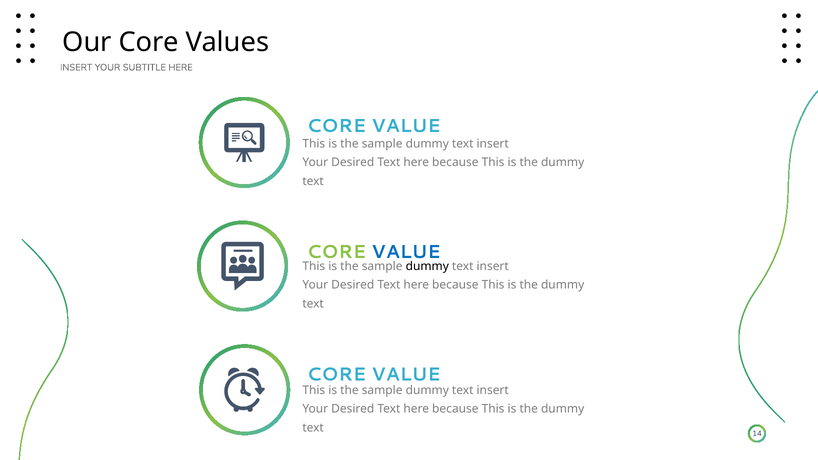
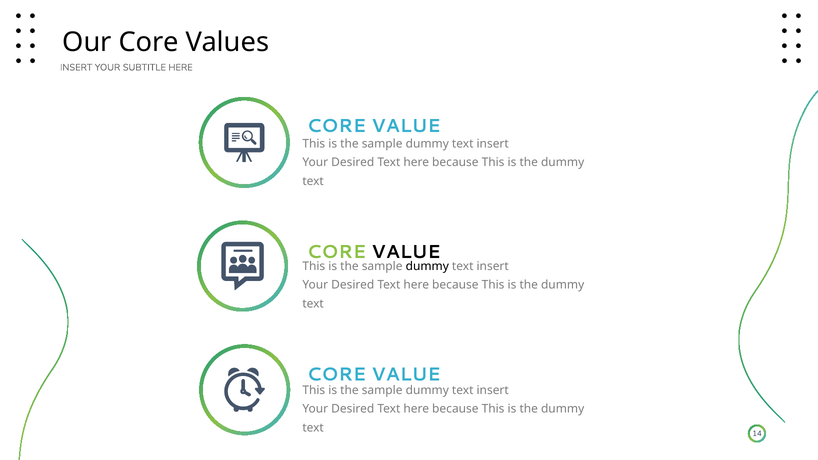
VALUE at (406, 252) colour: blue -> black
